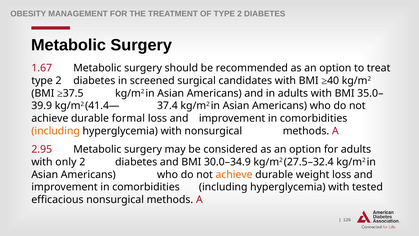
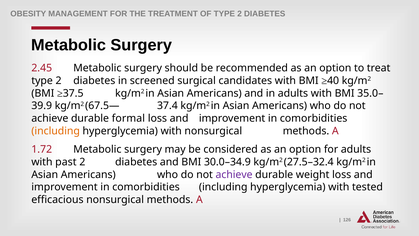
1.67: 1.67 -> 2.45
41.4—: 41.4— -> 67.5—
2.95: 2.95 -> 1.72
only: only -> past
achieve at (234, 174) colour: orange -> purple
